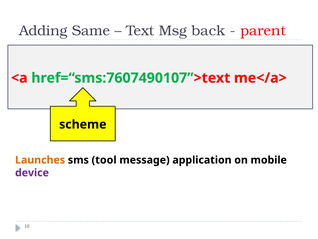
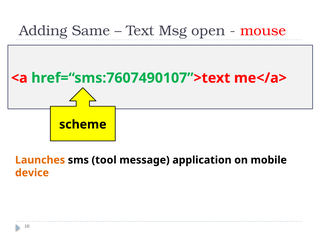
back: back -> open
parent: parent -> mouse
device colour: purple -> orange
